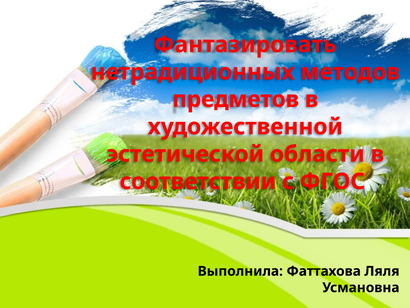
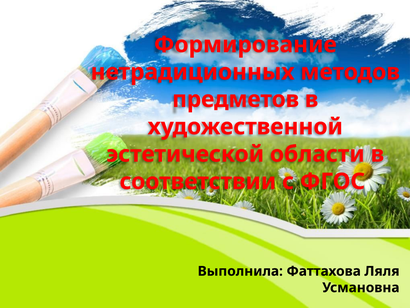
Фантазировать: Фантазировать -> Формирование
